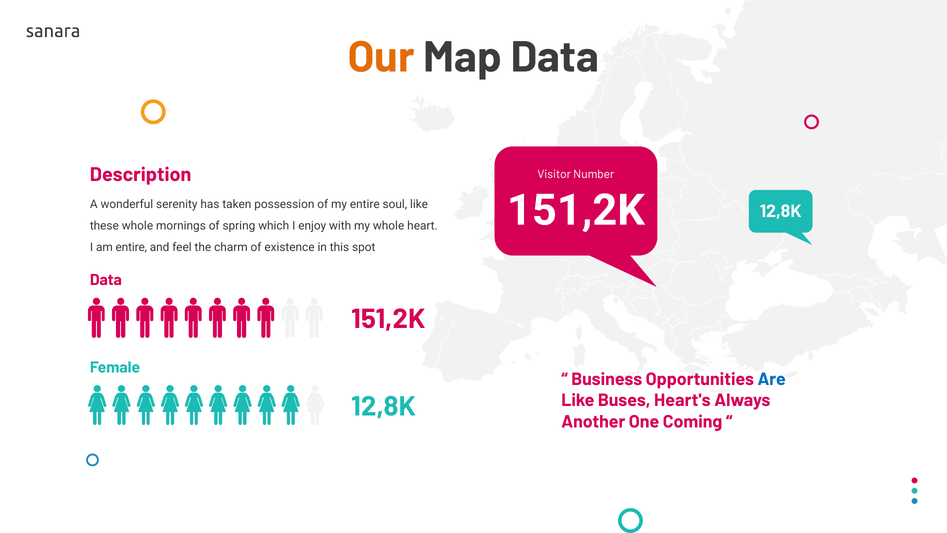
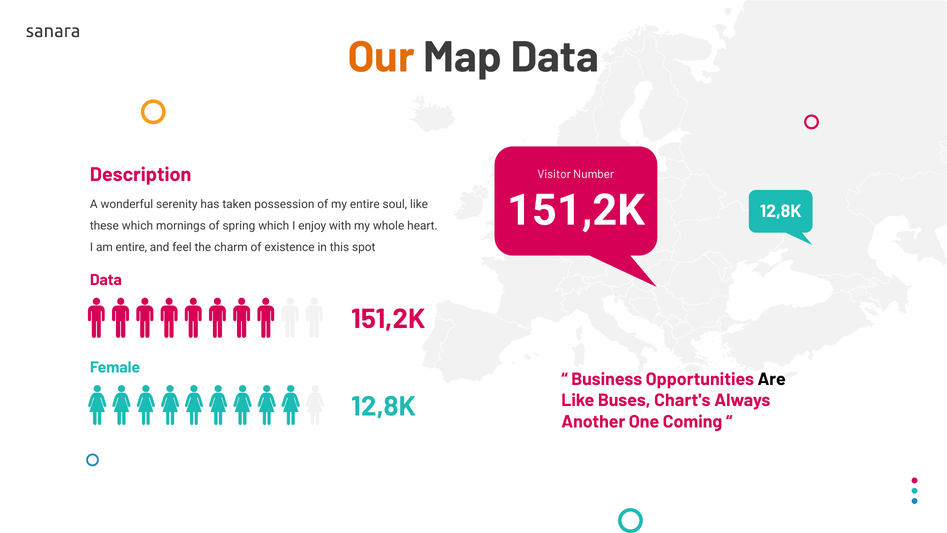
these whole: whole -> which
Are colour: blue -> black
Heart's: Heart's -> Chart's
